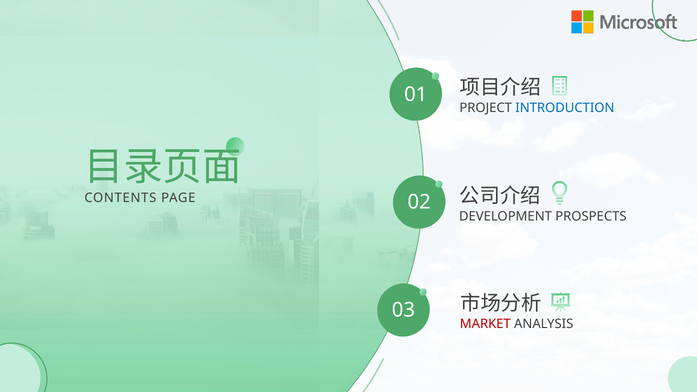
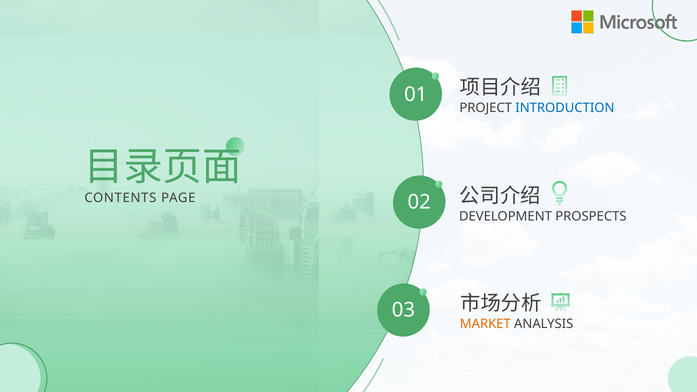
MARKET colour: red -> orange
